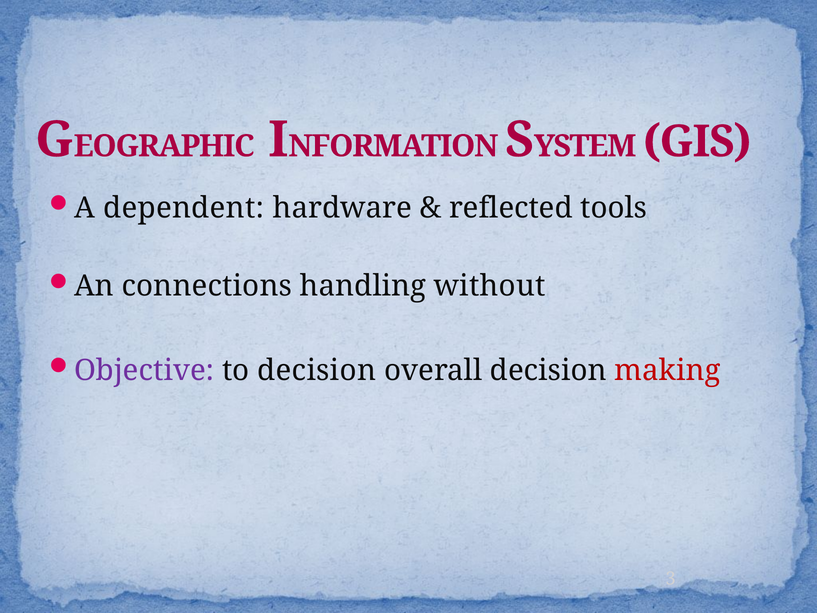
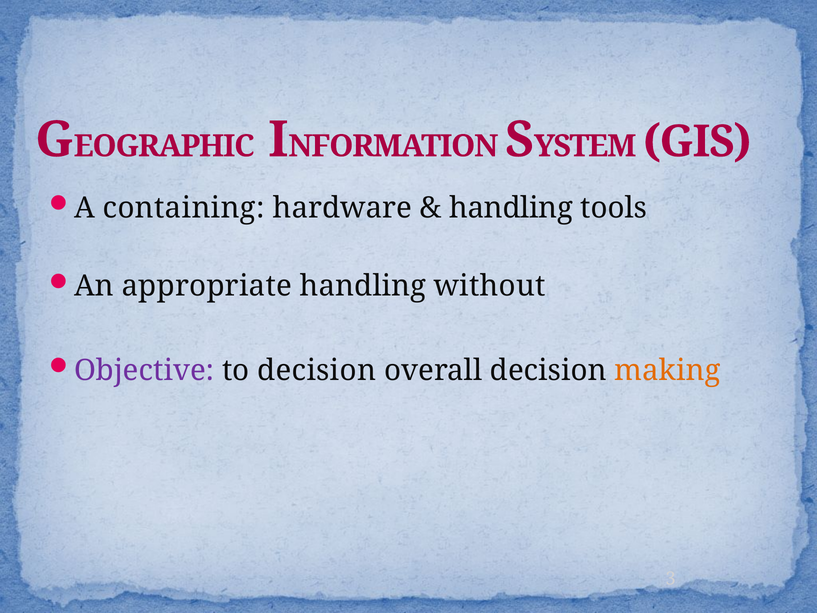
dependent: dependent -> containing
reflected at (511, 208): reflected -> handling
connections: connections -> appropriate
making colour: red -> orange
